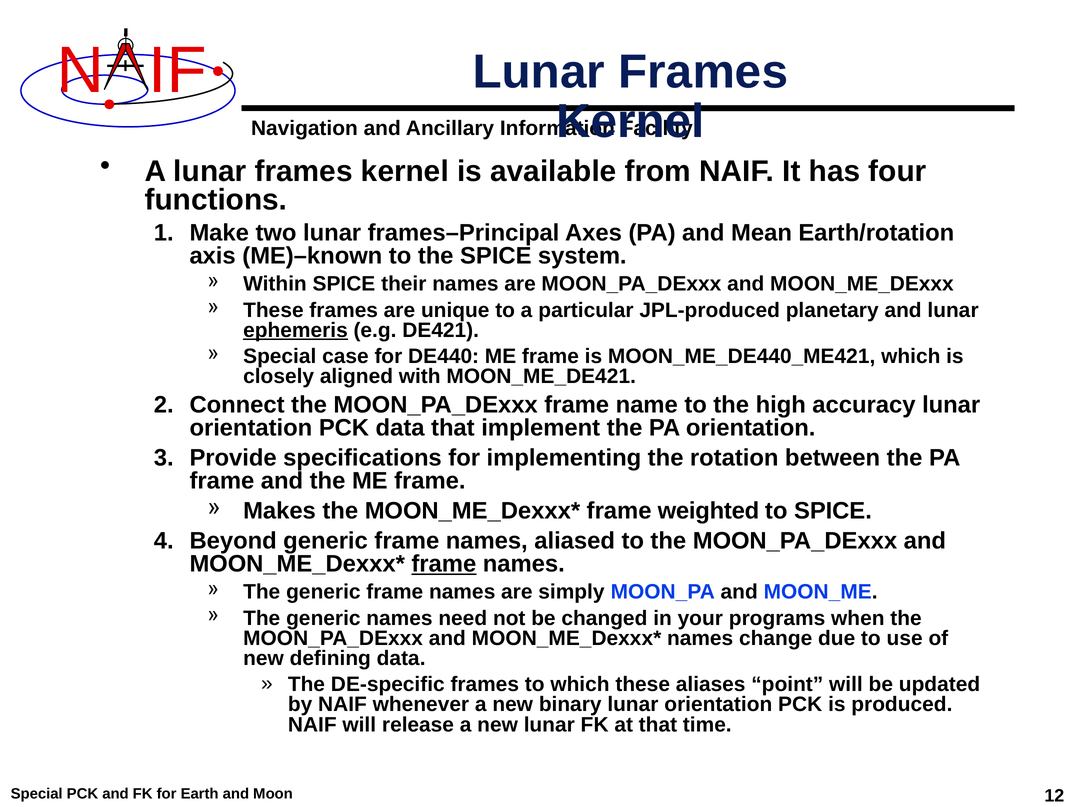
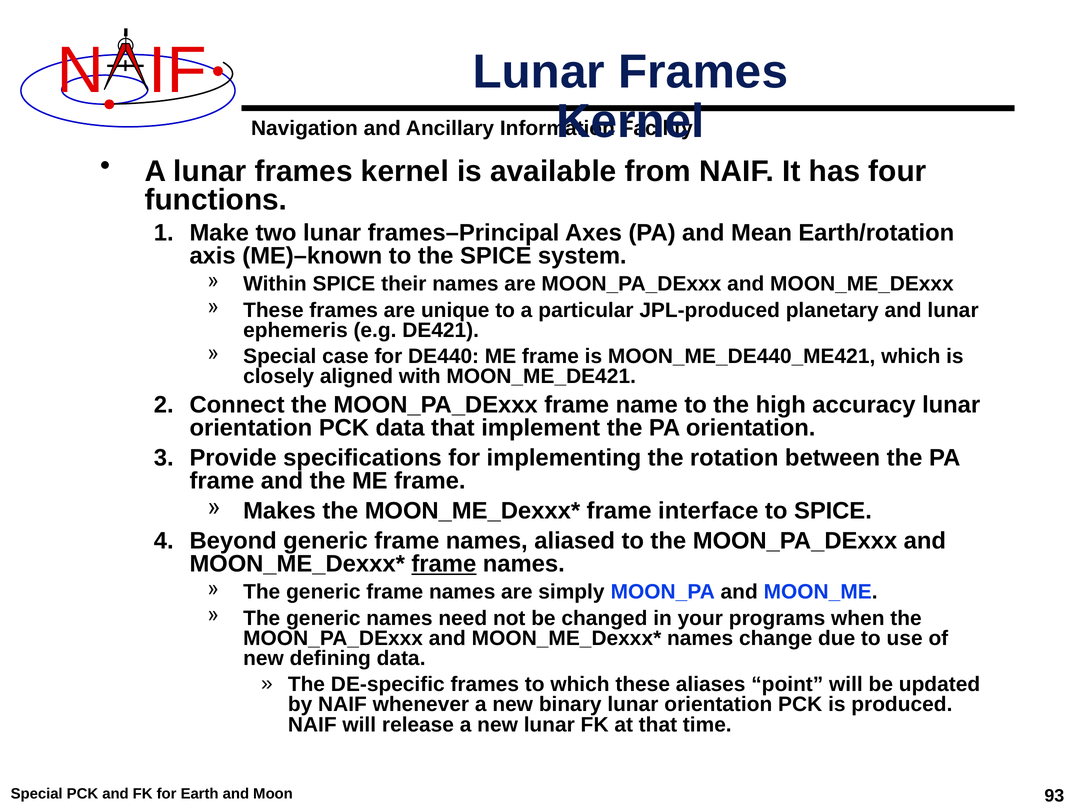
ephemeris underline: present -> none
weighted: weighted -> interface
12: 12 -> 93
